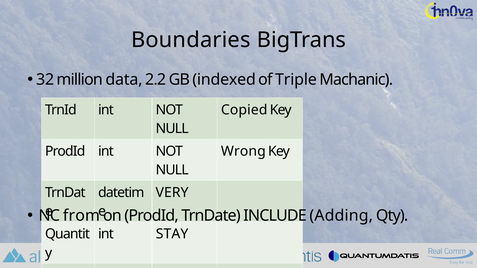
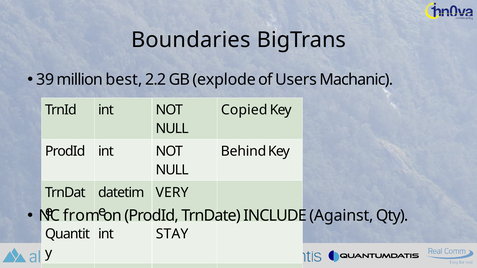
32: 32 -> 39
data: data -> best
indexed: indexed -> explode
Triple: Triple -> Users
Wrong: Wrong -> Behind
Adding: Adding -> Against
